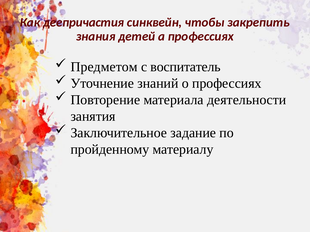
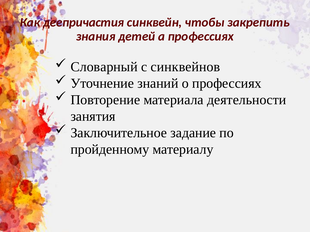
Предметом: Предметом -> Словарный
воспитатель: воспитатель -> синквейнов
